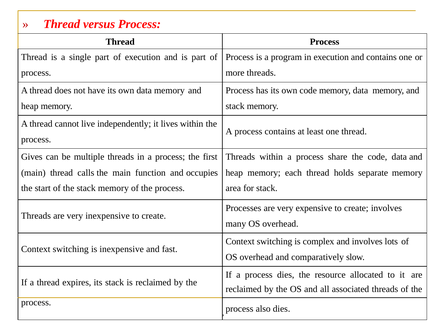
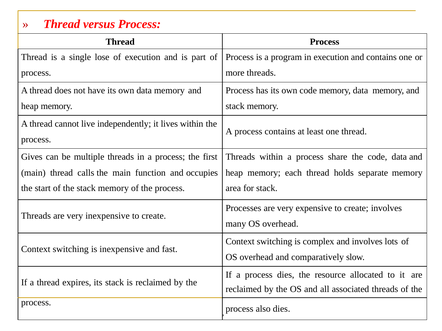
single part: part -> lose
